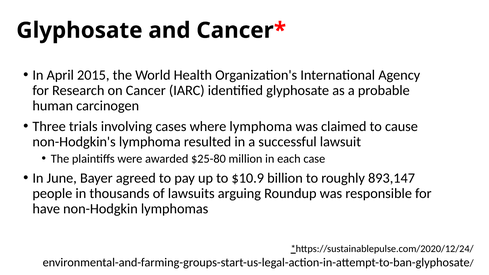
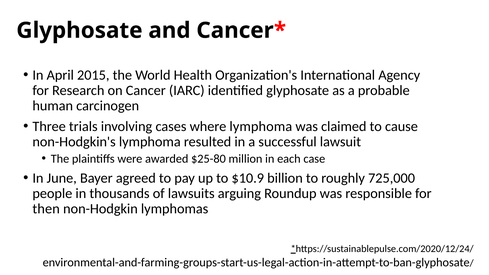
893,147: 893,147 -> 725,000
have: have -> then
